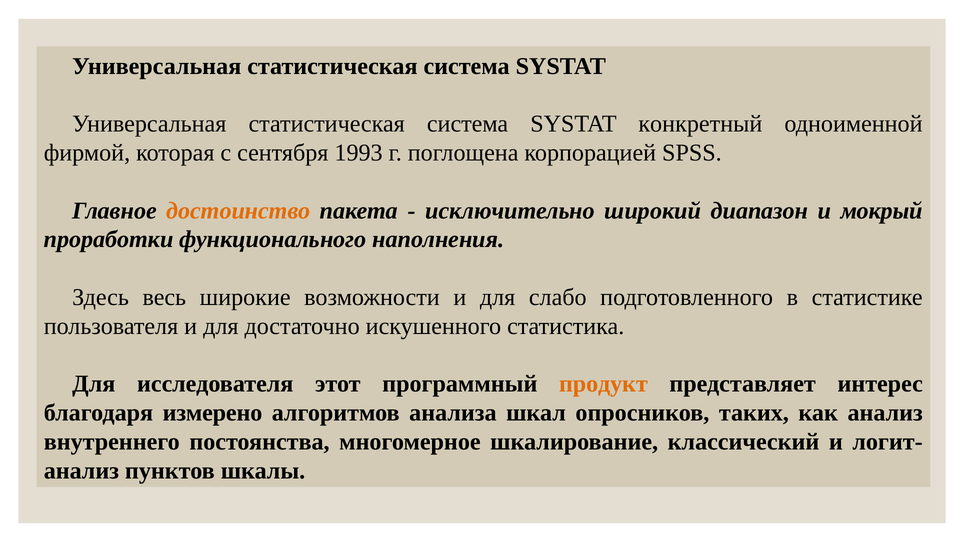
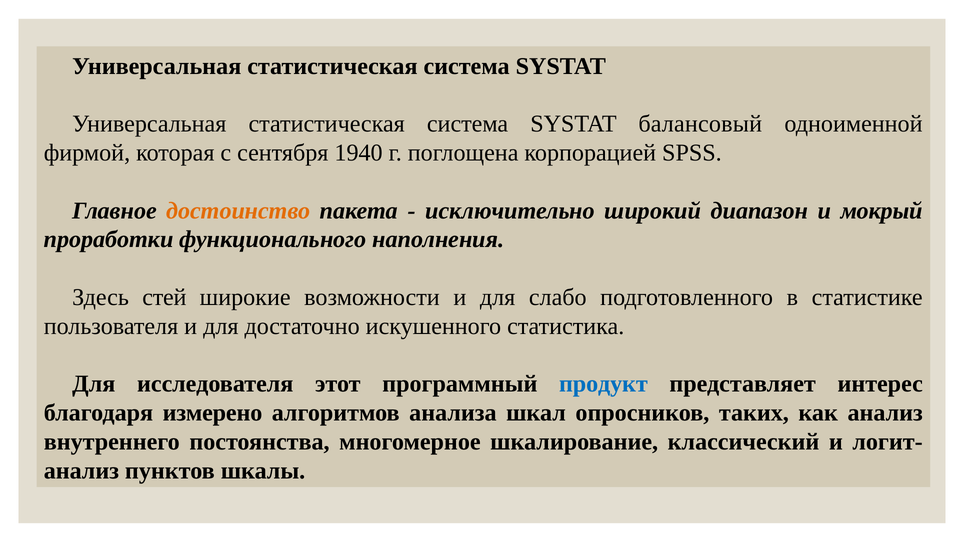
конкретный: конкретный -> балансовый
1993: 1993 -> 1940
весь: весь -> стей
продукт colour: orange -> blue
